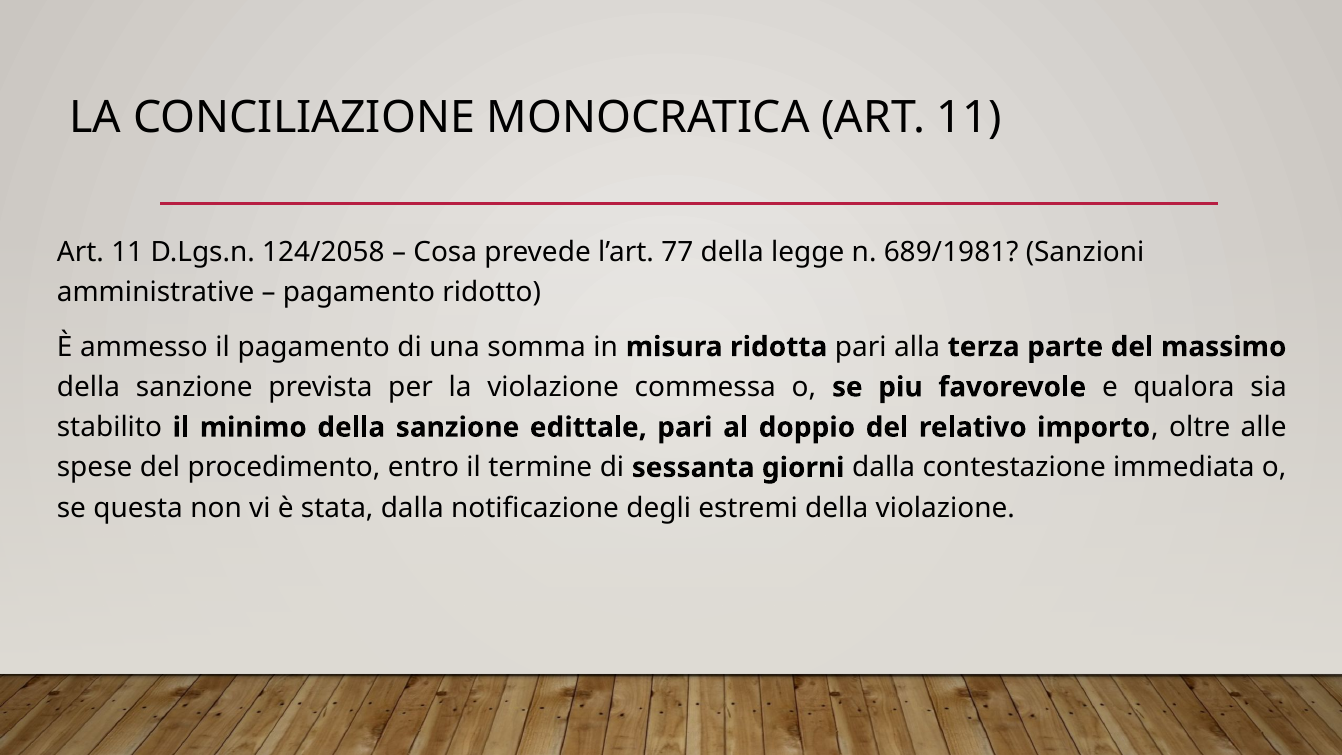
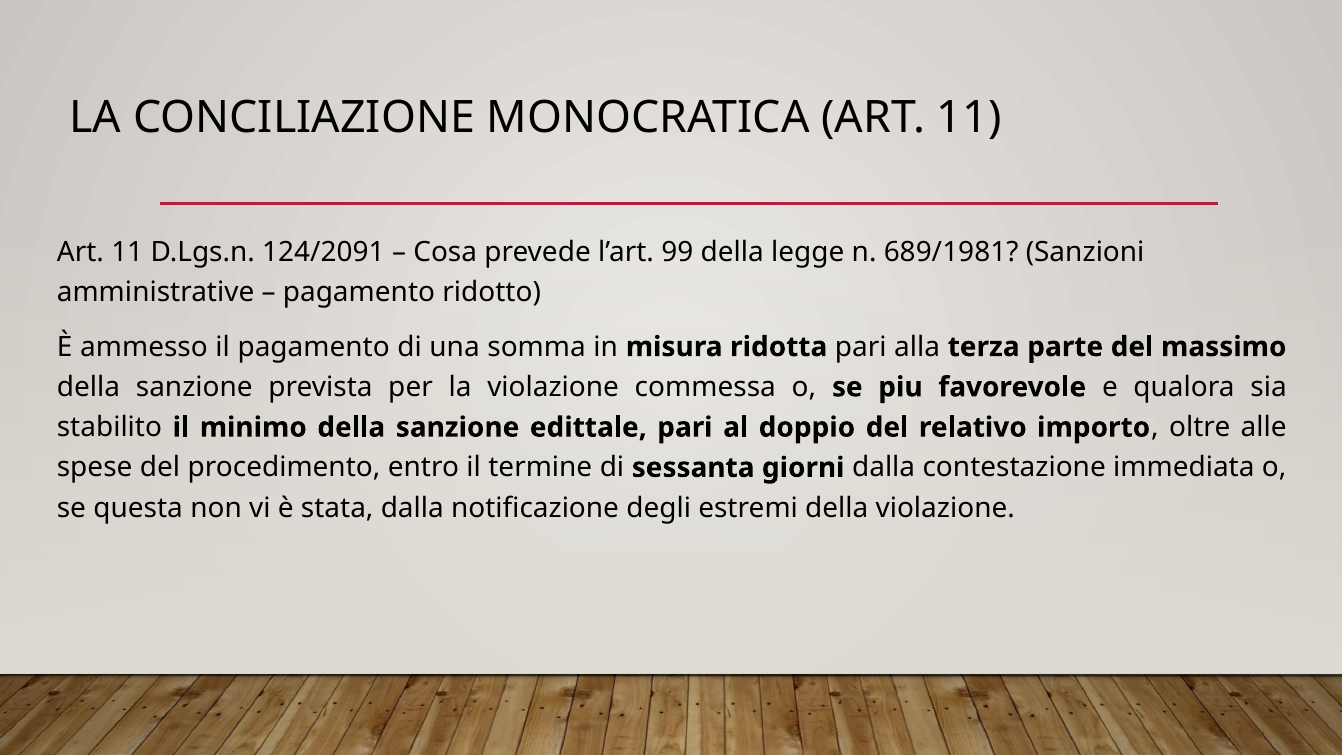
124/2058: 124/2058 -> 124/2091
77: 77 -> 99
